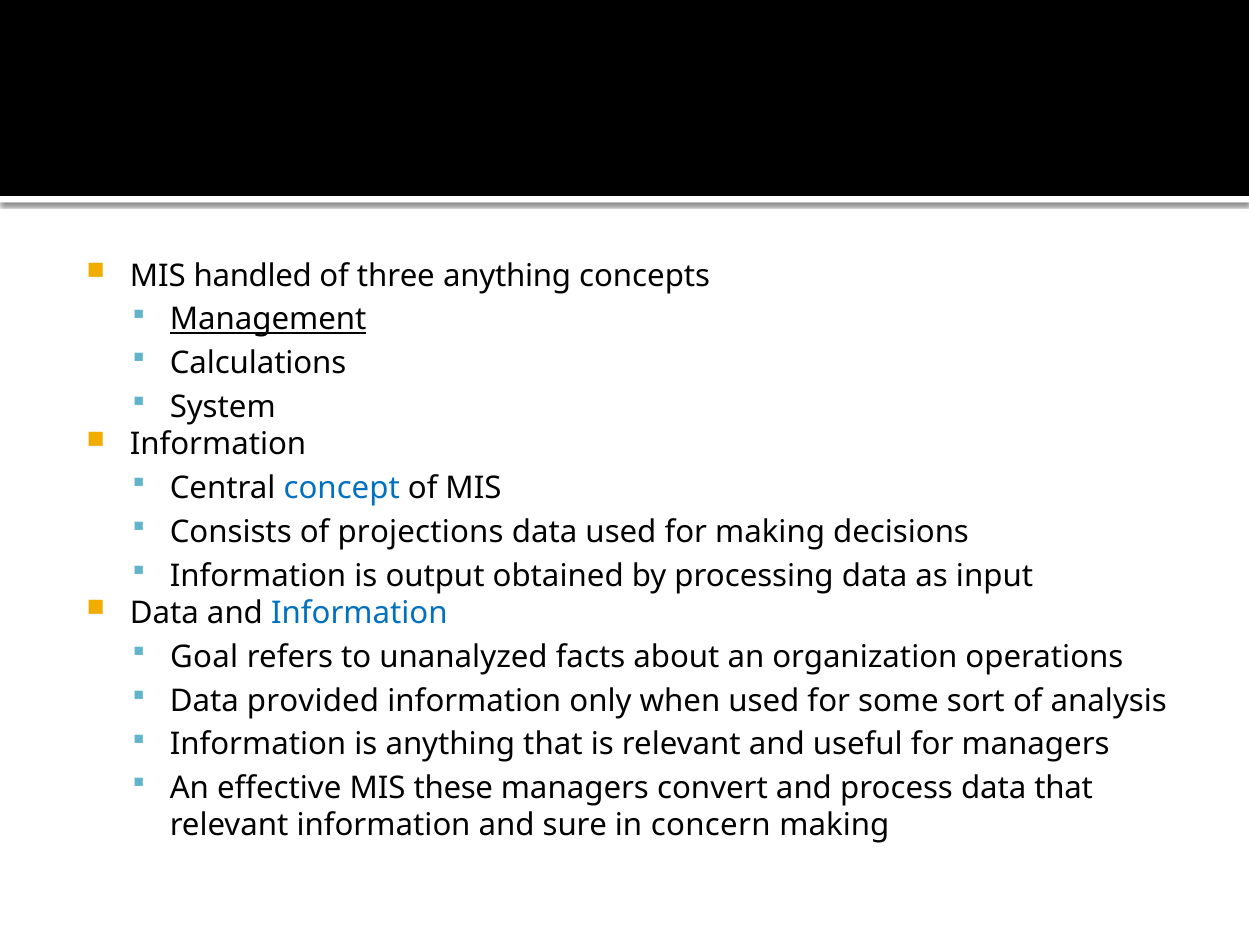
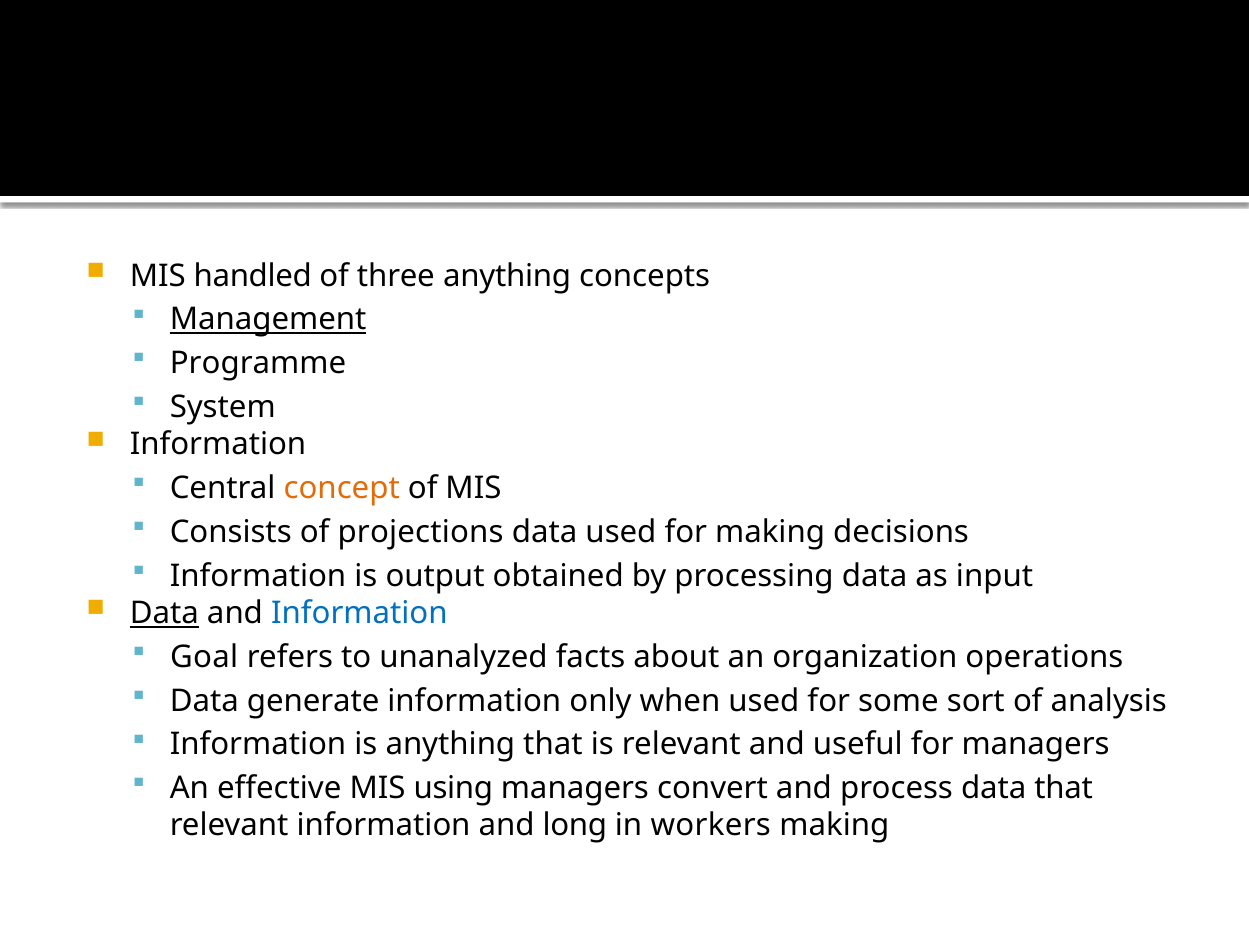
Calculations: Calculations -> Programme
concept colour: blue -> orange
Data at (164, 613) underline: none -> present
provided: provided -> generate
these: these -> using
sure: sure -> long
concern: concern -> workers
